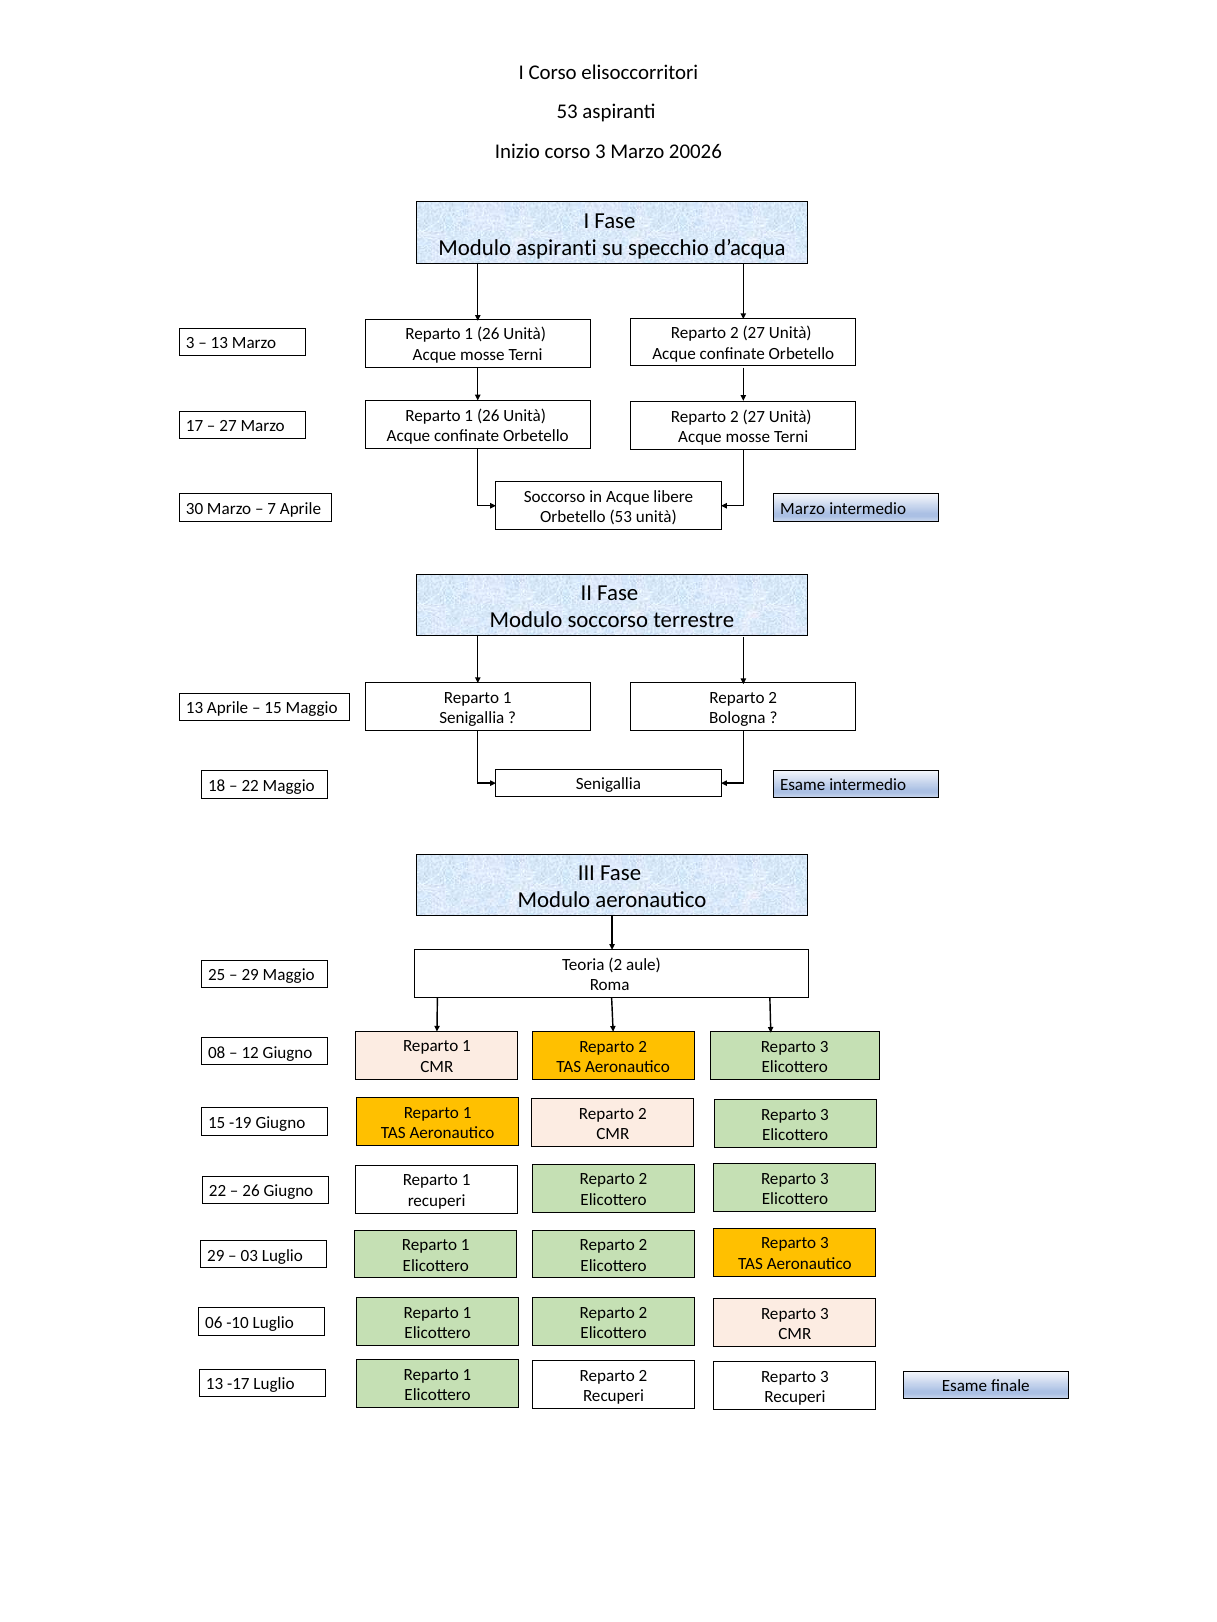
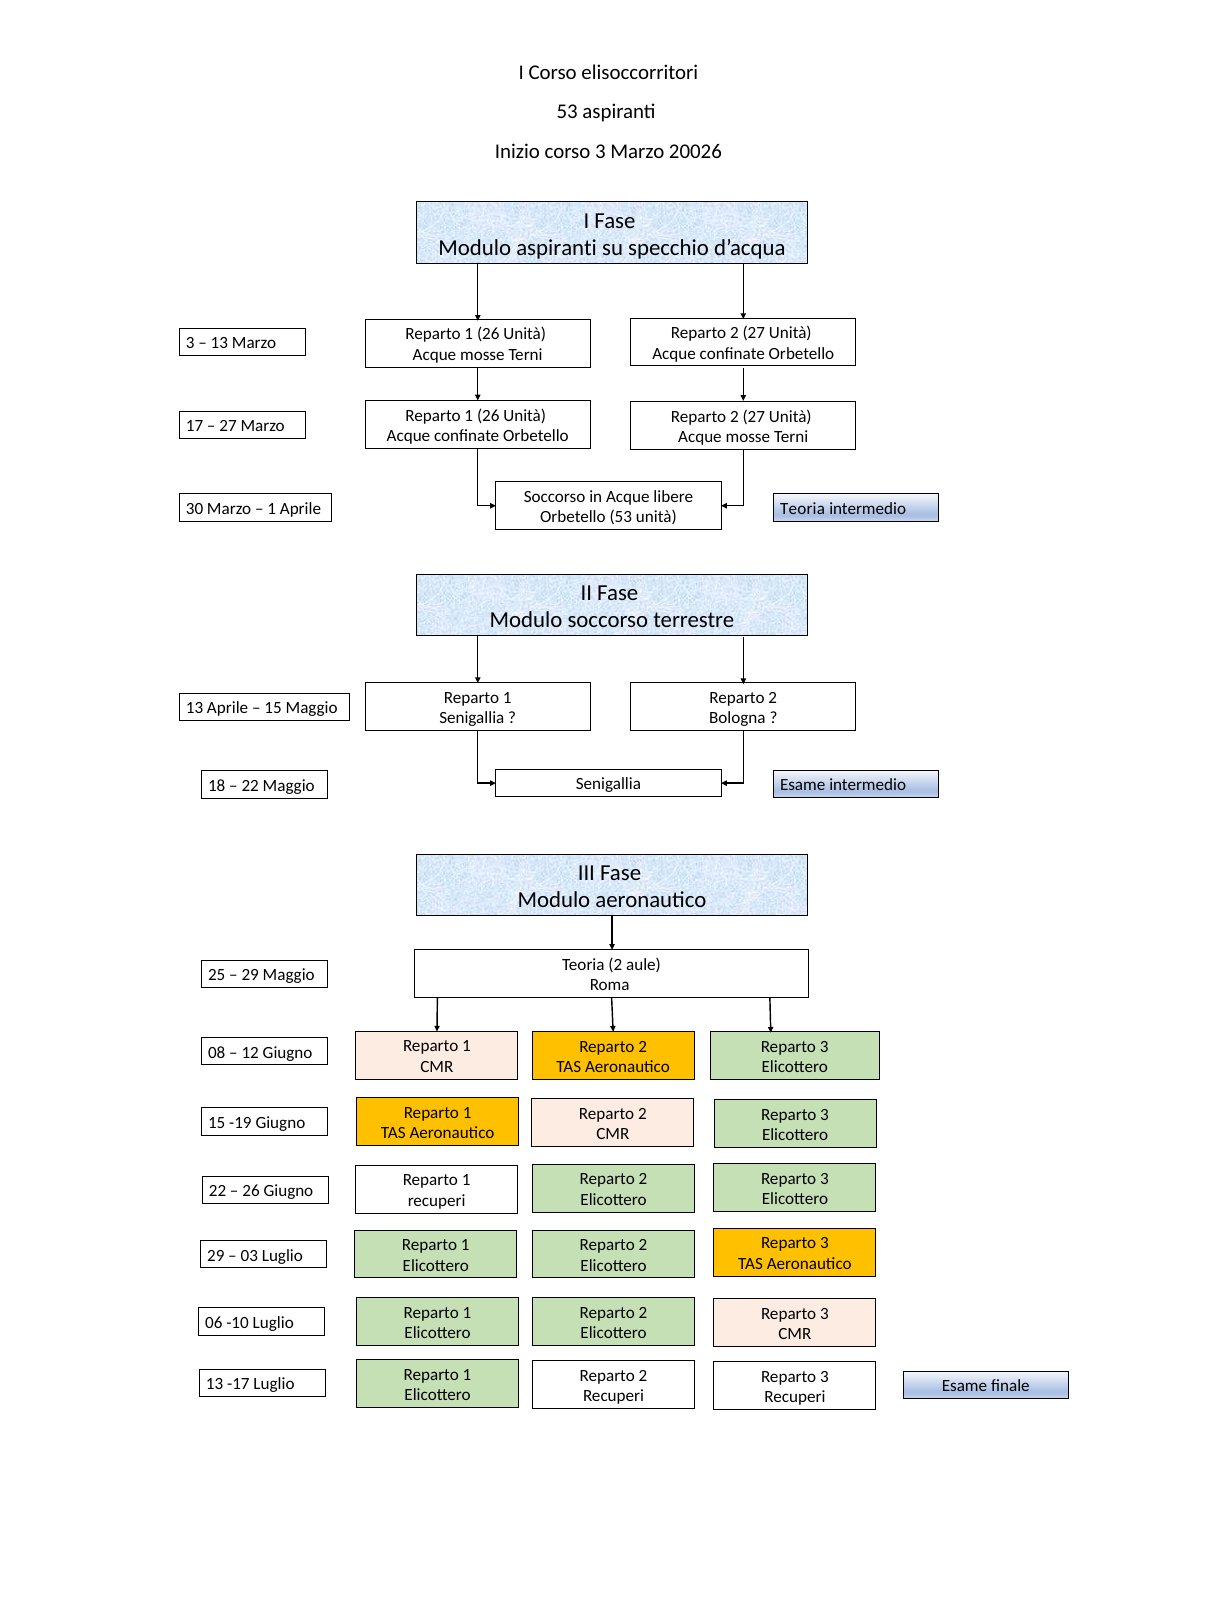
7 at (272, 509): 7 -> 1
Aprile Marzo: Marzo -> Teoria
